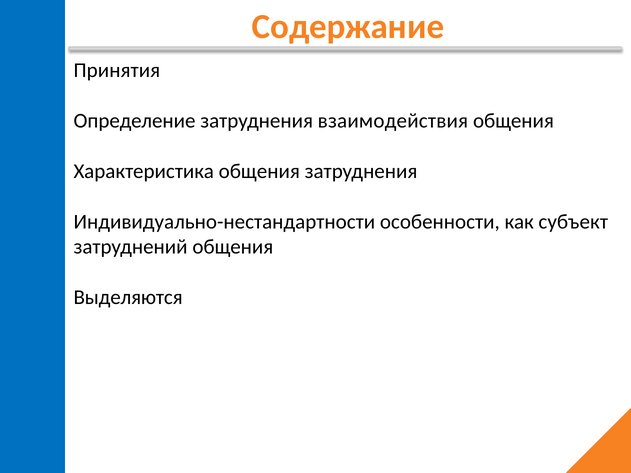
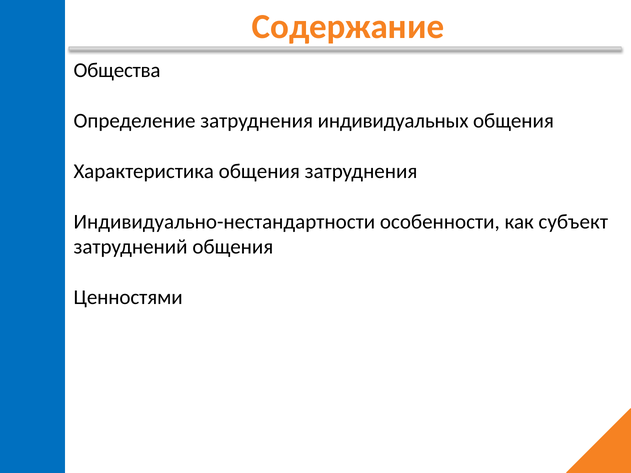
Принятия: Принятия -> Общества
взаимодействия: взаимодействия -> индивидуальных
Выделяются: Выделяются -> Ценностями
